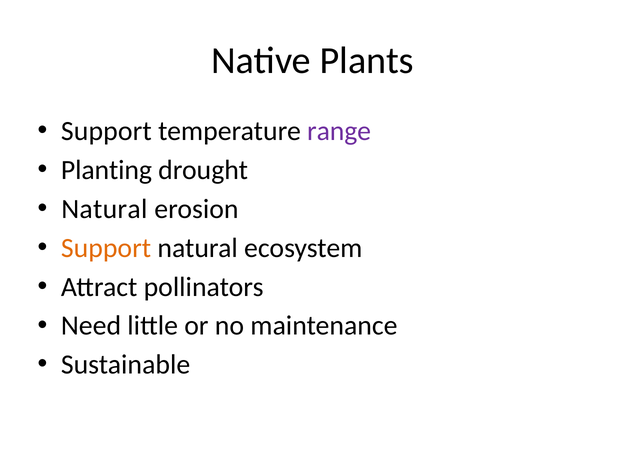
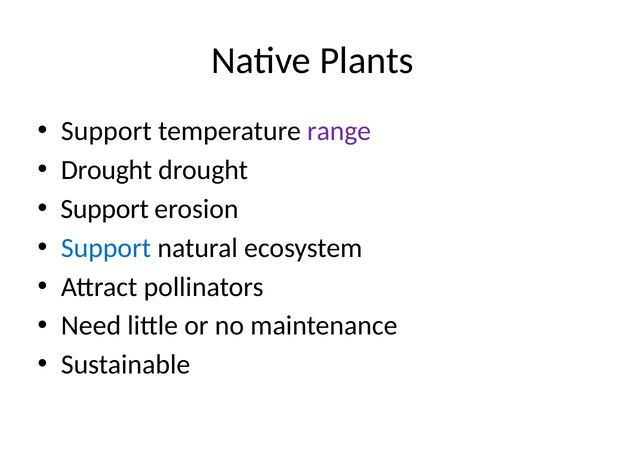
Planting at (106, 170): Planting -> Drought
Natural at (104, 209): Natural -> Support
Support at (106, 248) colour: orange -> blue
